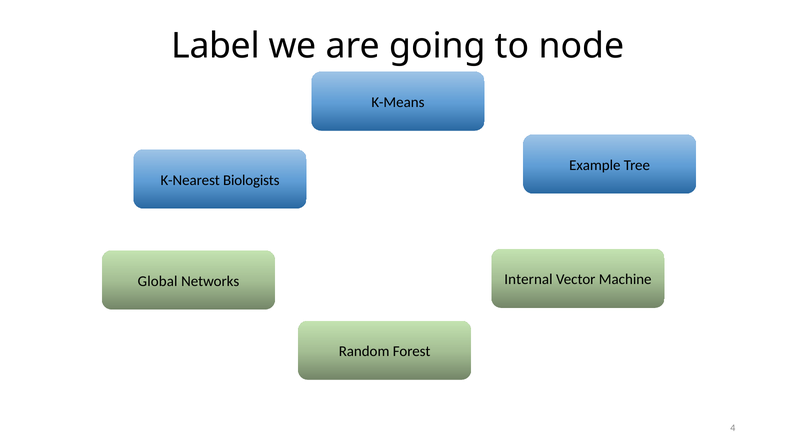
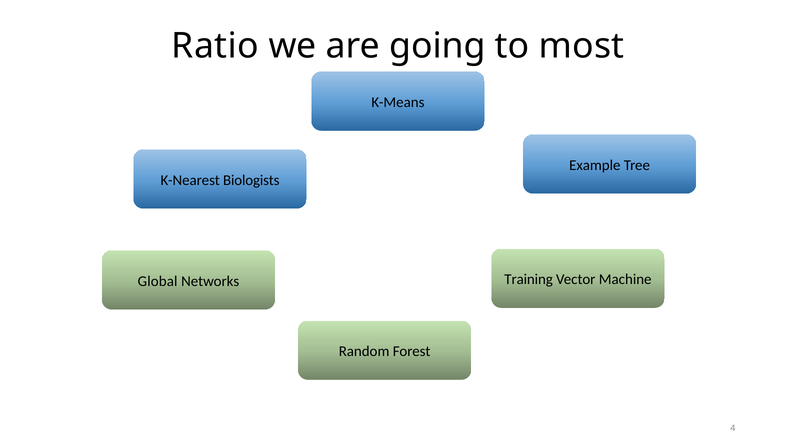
Label: Label -> Ratio
node: node -> most
Internal: Internal -> Training
